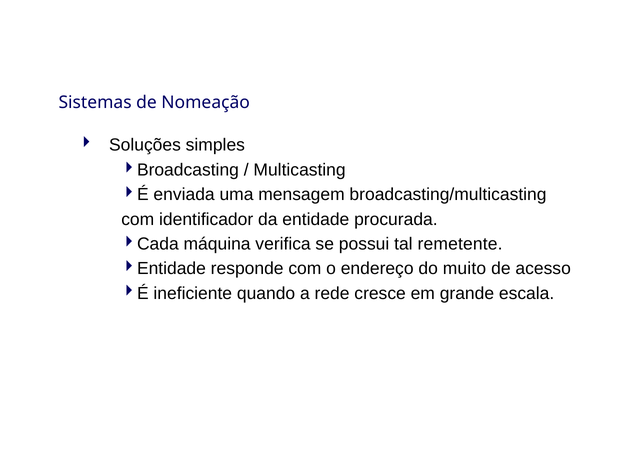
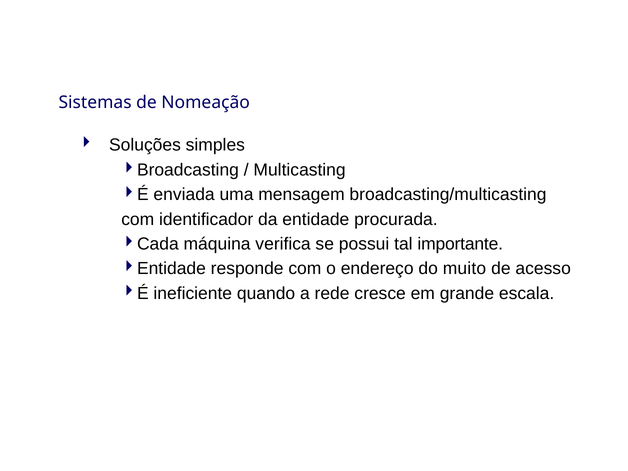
remetente: remetente -> importante
